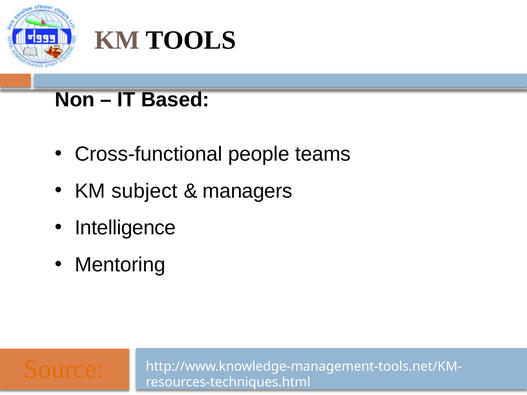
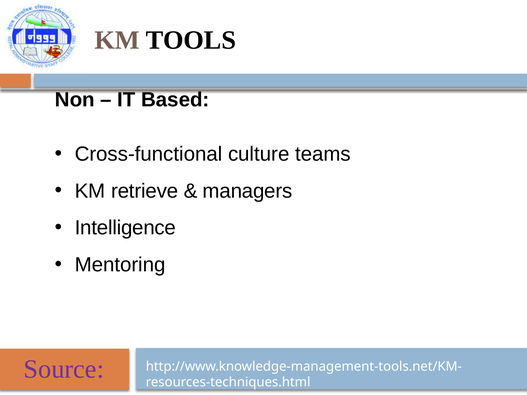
people: people -> culture
subject: subject -> retrieve
Source colour: orange -> purple
